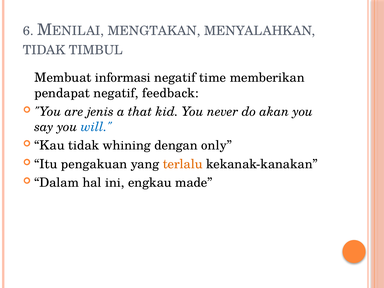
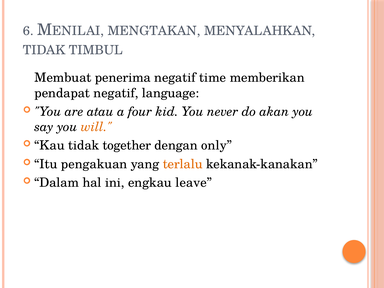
informasi: informasi -> penerima
feedback: feedback -> language
jenis: jenis -> atau
that: that -> four
will colour: blue -> orange
whining: whining -> together
made: made -> leave
